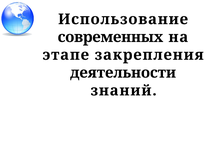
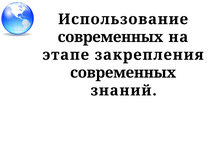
деятельности at (123, 72): деятельности -> современных
